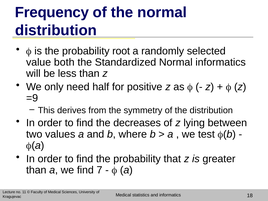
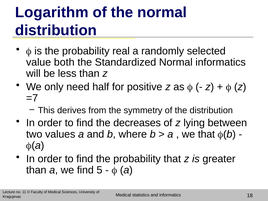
Frequency: Frequency -> Logarithm
root: root -> real
=9: =9 -> =7
we test: test -> that
7: 7 -> 5
